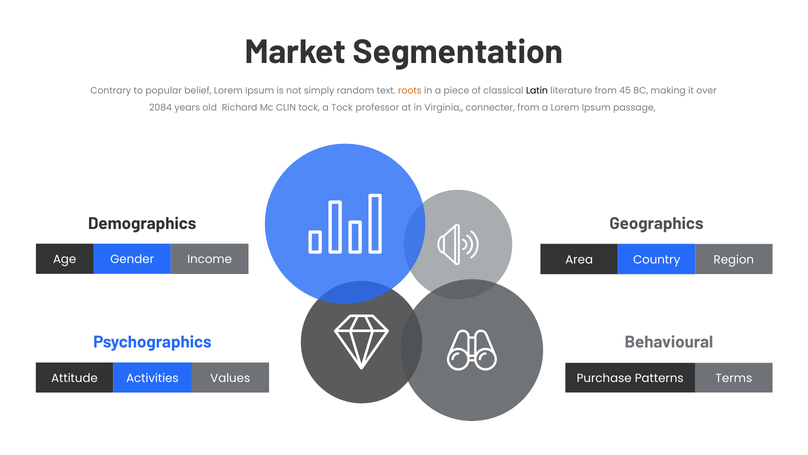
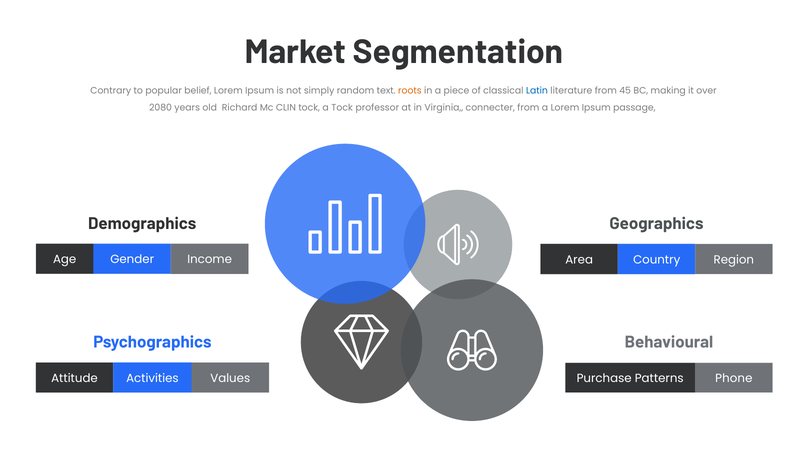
Latin colour: black -> blue
2084: 2084 -> 2080
Terms: Terms -> Phone
